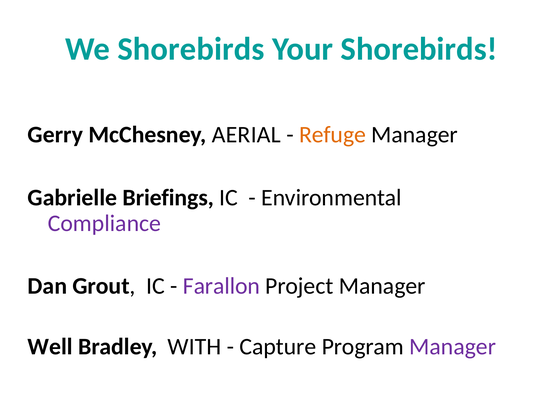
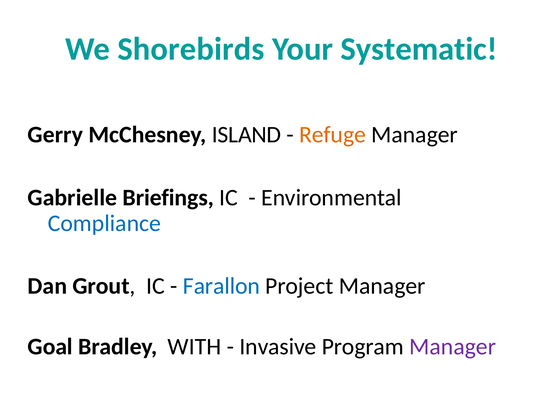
Your Shorebirds: Shorebirds -> Systematic
AERIAL: AERIAL -> ISLAND
Compliance colour: purple -> blue
Farallon colour: purple -> blue
Well: Well -> Goal
Capture: Capture -> Invasive
